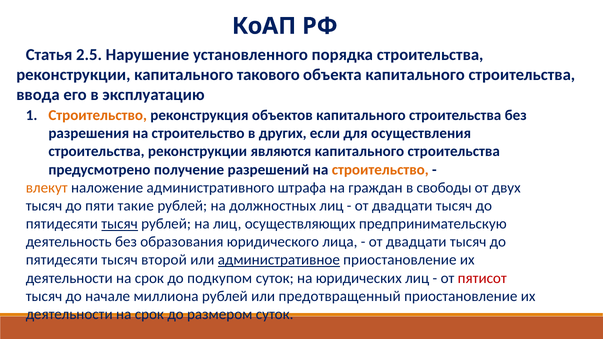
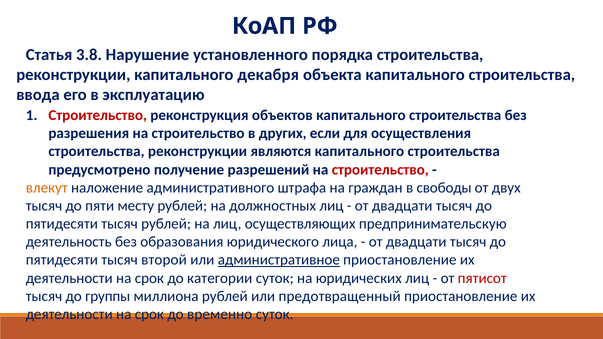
2.5: 2.5 -> 3.8
такового: такового -> декабря
Строительство at (98, 115) colour: orange -> red
строительство at (380, 170) colour: orange -> red
такие: такие -> месту
тысяч at (120, 224) underline: present -> none
подкупом: подкупом -> категории
начале: начале -> группы
размером: размером -> временно
